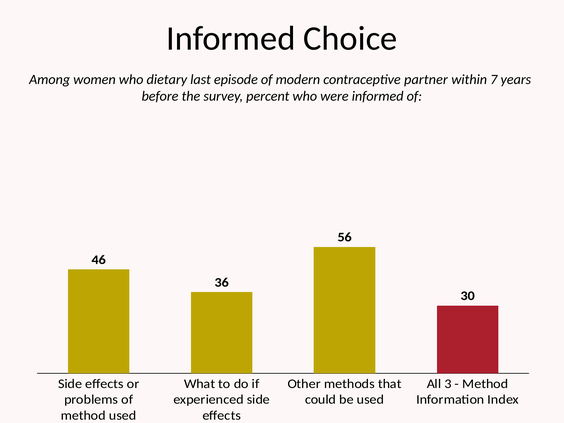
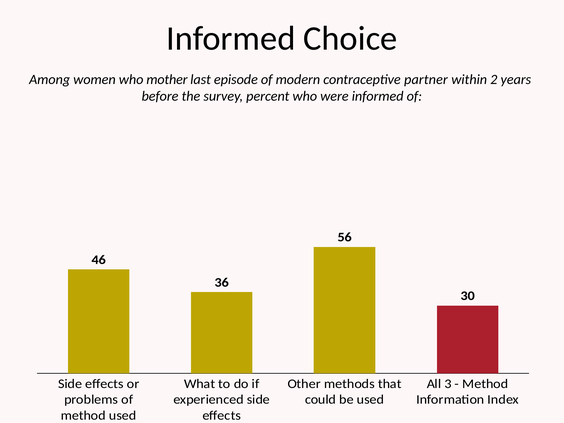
dietary: dietary -> mother
7: 7 -> 2
